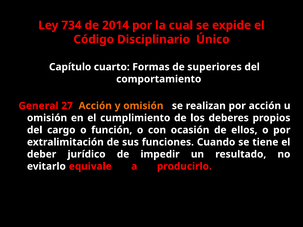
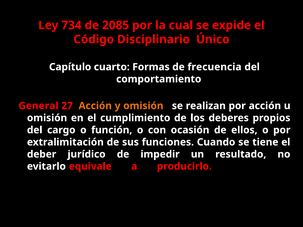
2014: 2014 -> 2085
superiores: superiores -> frecuencia
